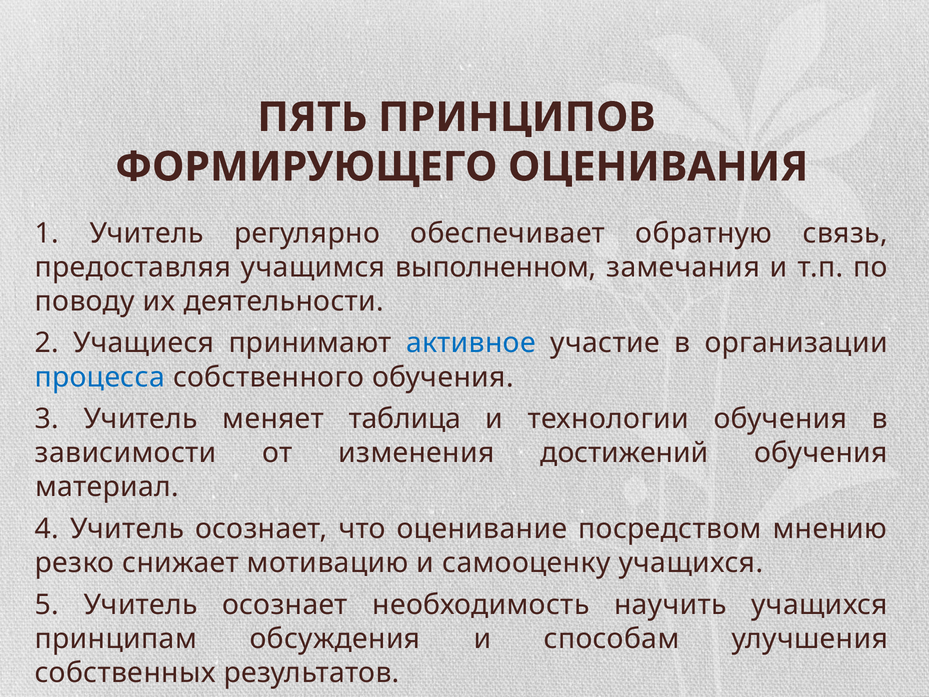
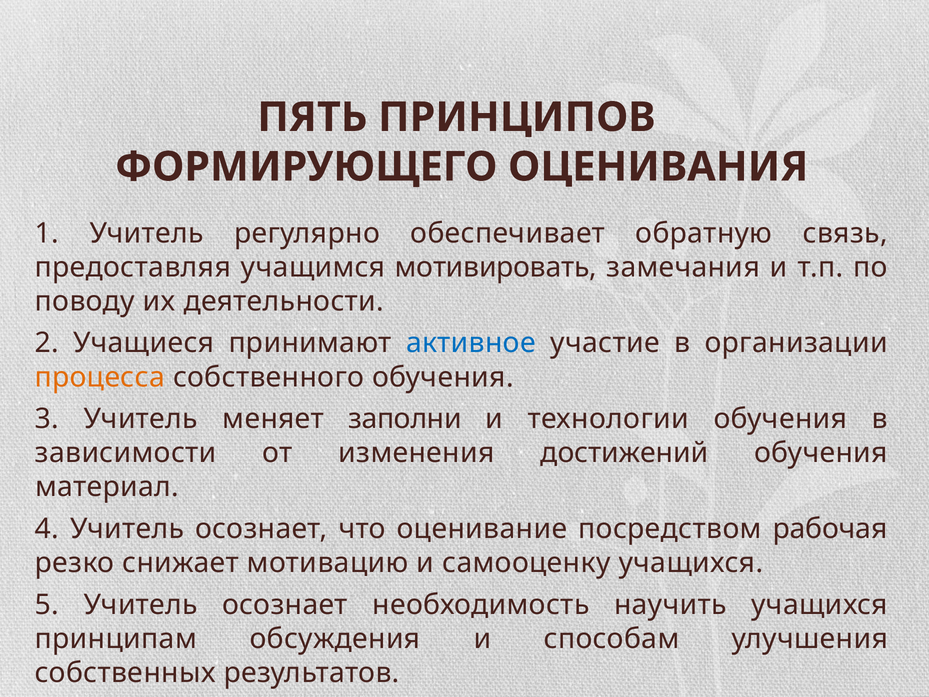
выполненном: выполненном -> мотивировать
процесса colour: blue -> orange
таблица: таблица -> заполни
мнению: мнению -> рабочая
